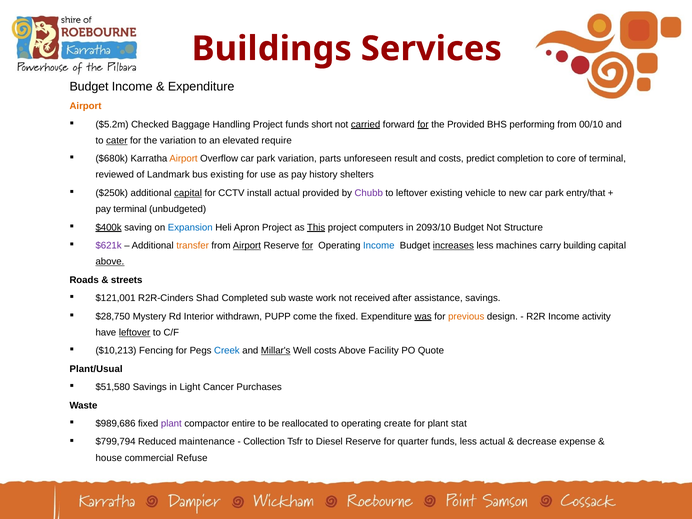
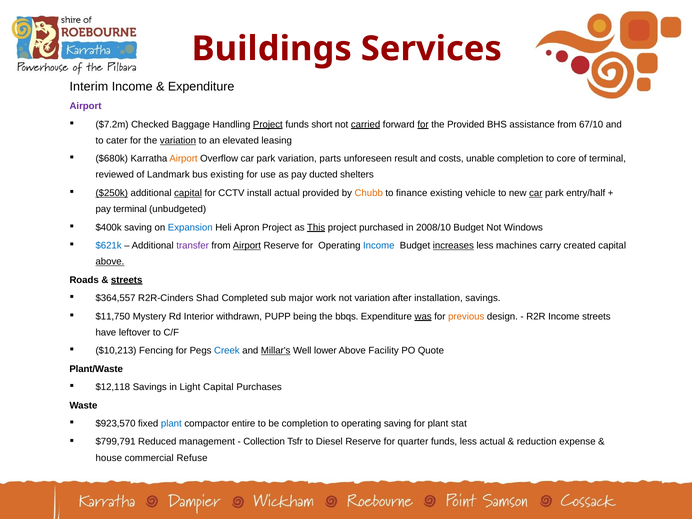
Budget at (89, 86): Budget -> Interim
Airport at (86, 106) colour: orange -> purple
$5.2m: $5.2m -> $7.2m
Project at (268, 124) underline: none -> present
performing: performing -> assistance
00/10: 00/10 -> 67/10
cater underline: present -> none
variation at (178, 140) underline: none -> present
require: require -> leasing
predict: predict -> unable
history: history -> ducted
$250k underline: none -> present
Chubb colour: purple -> orange
to leftover: leftover -> finance
car at (536, 193) underline: none -> present
entry/that: entry/that -> entry/half
$400k underline: present -> none
computers: computers -> purchased
2093/10: 2093/10 -> 2008/10
Structure: Structure -> Windows
$621k colour: purple -> blue
transfer colour: orange -> purple
for at (308, 246) underline: present -> none
building: building -> created
streets at (127, 280) underline: none -> present
$121,001: $121,001 -> $364,557
sub waste: waste -> major
not received: received -> variation
assistance: assistance -> installation
$28,750: $28,750 -> $11,750
come: come -> being
the fixed: fixed -> bbqs
Income activity: activity -> streets
leftover at (135, 332) underline: present -> none
Well costs: costs -> lower
Plant/Usual: Plant/Usual -> Plant/Waste
$51,580: $51,580 -> $12,118
Light Cancer: Cancer -> Capital
$989,686: $989,686 -> $923,570
plant at (171, 424) colour: purple -> blue
be reallocated: reallocated -> completion
operating create: create -> saving
$799,794: $799,794 -> $799,791
maintenance: maintenance -> management
decrease: decrease -> reduction
